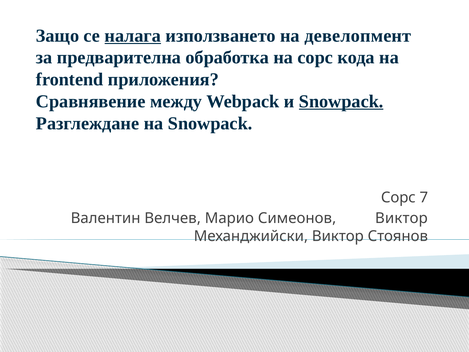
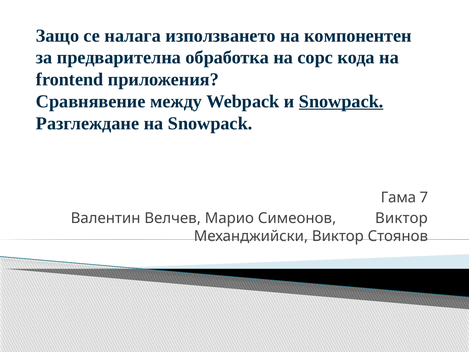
налага underline: present -> none
девелопмент: девелопмент -> компонентен
Сорс at (398, 198): Сорс -> Гама
